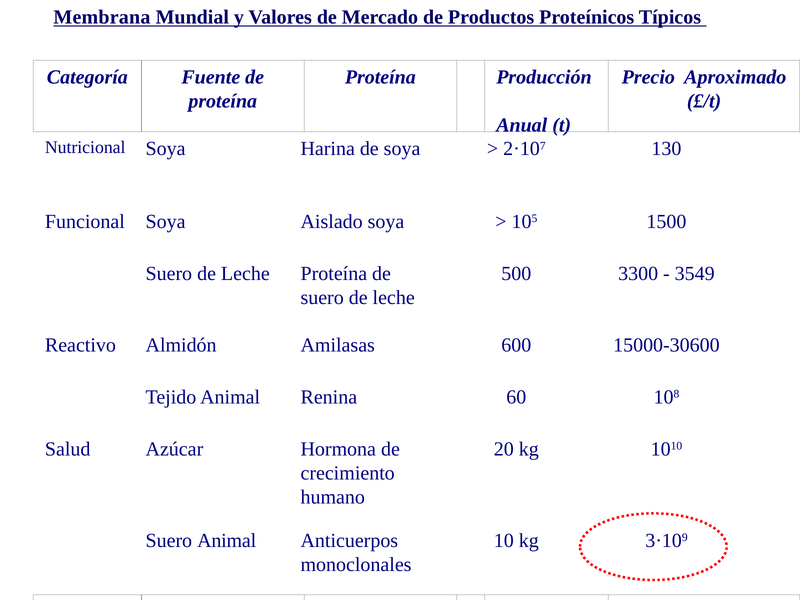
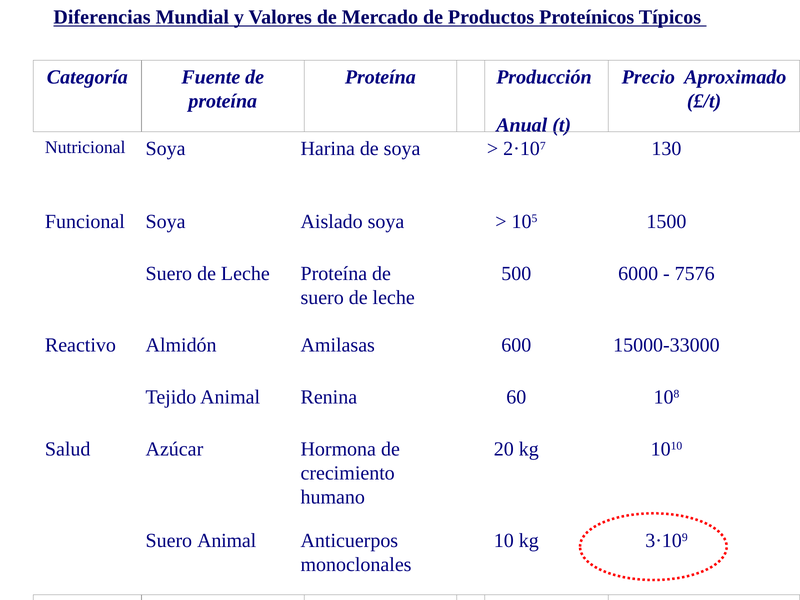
Membrana: Membrana -> Diferencias
3300: 3300 -> 6000
3549: 3549 -> 7576
15000-30600: 15000-30600 -> 15000-33000
